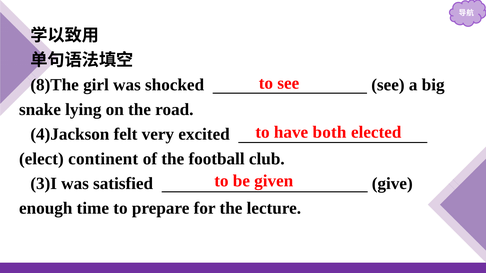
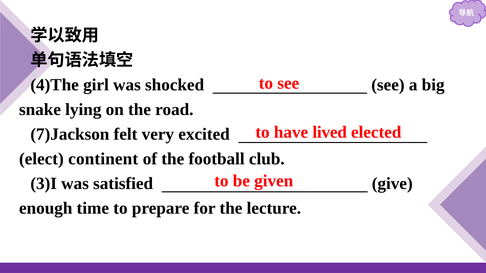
8)The: 8)The -> 4)The
both: both -> lived
4)Jackson: 4)Jackson -> 7)Jackson
